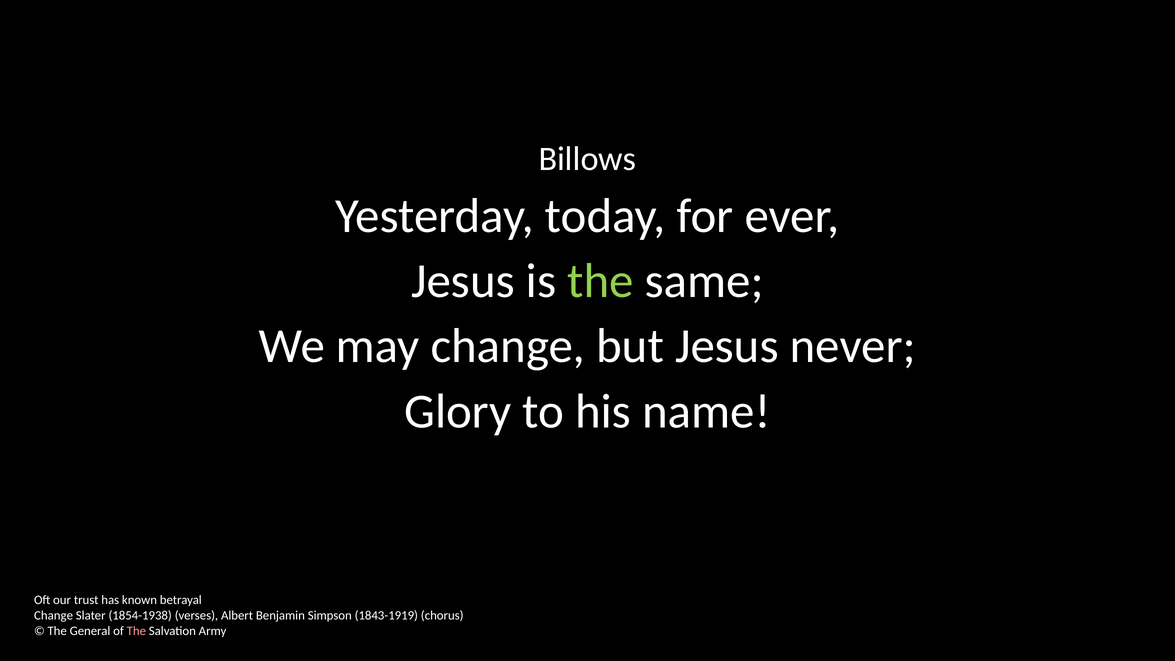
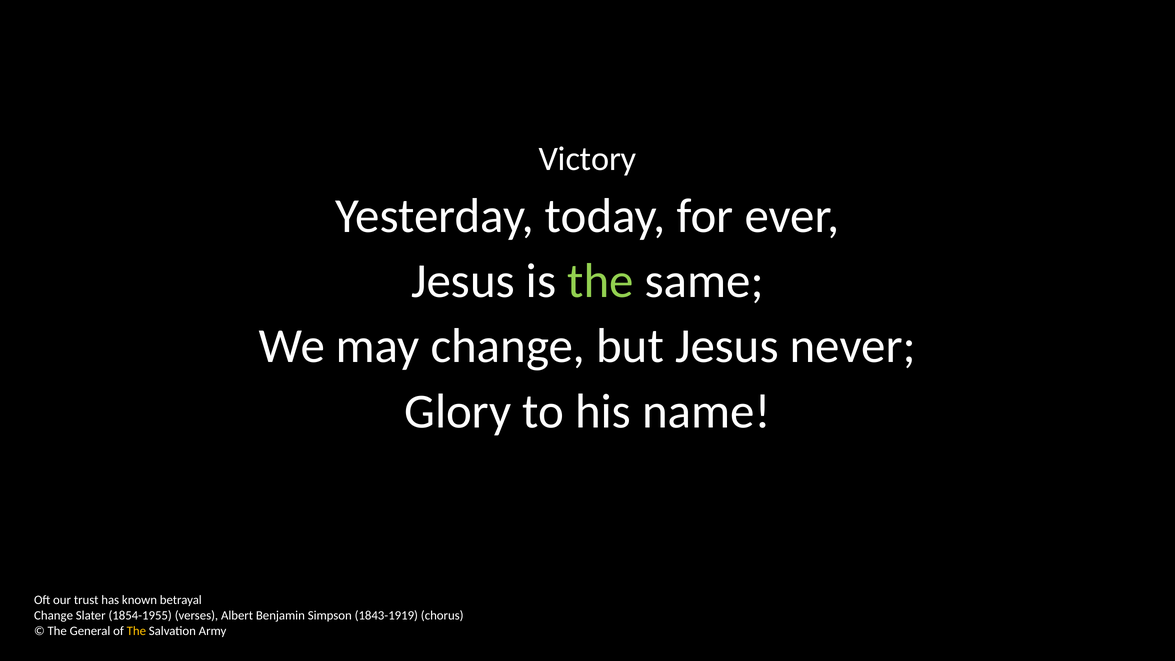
Billows: Billows -> Victory
1854-1938: 1854-1938 -> 1854-1955
The at (136, 631) colour: pink -> yellow
